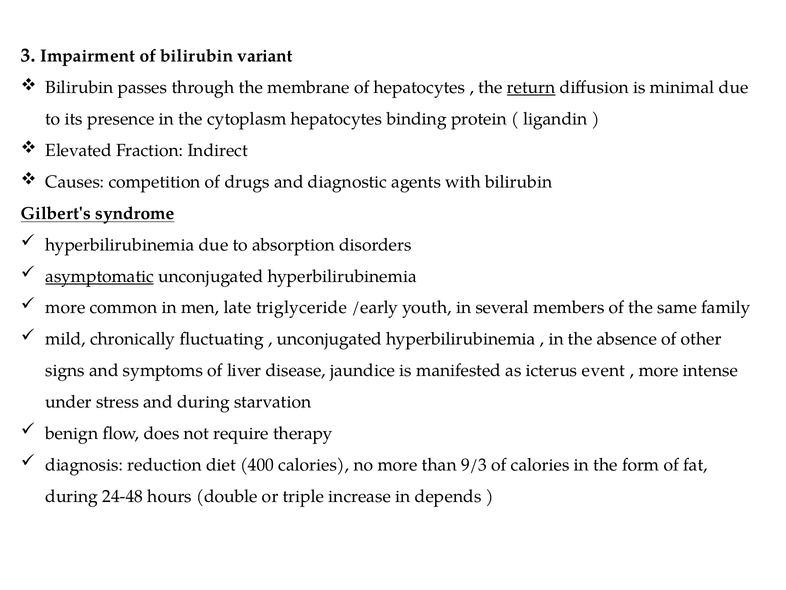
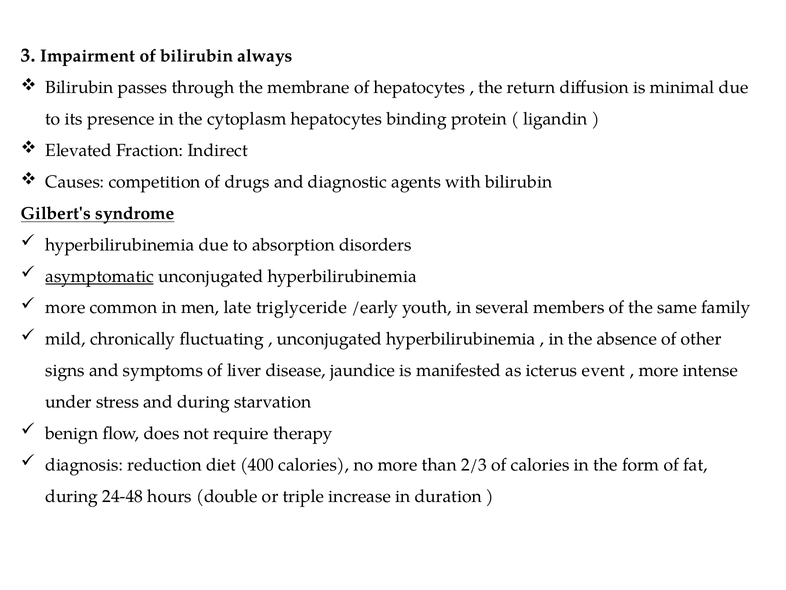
variant: variant -> always
return underline: present -> none
9/3: 9/3 -> 2/3
depends: depends -> duration
